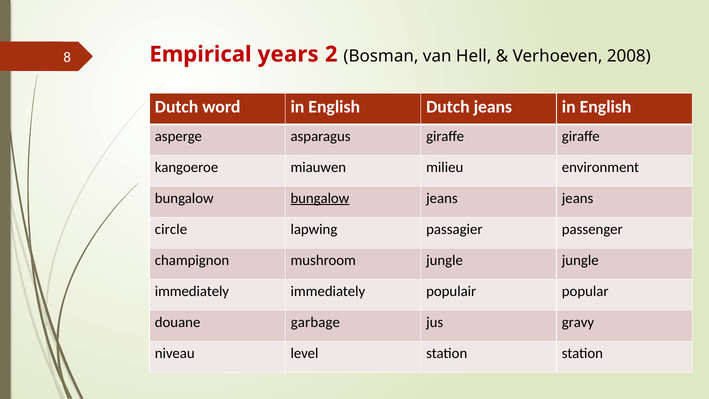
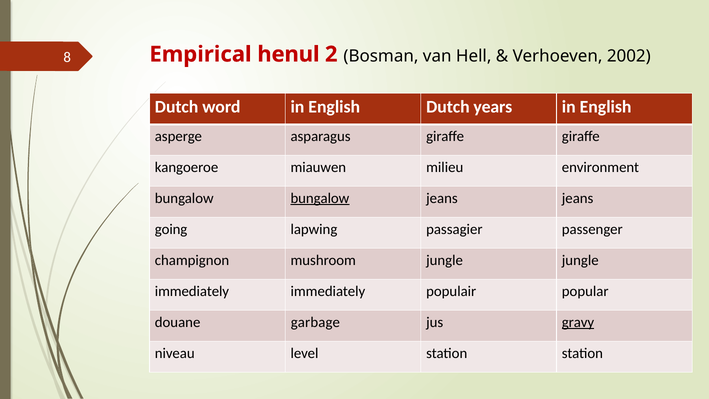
years: years -> henul
2008: 2008 -> 2002
Dutch jeans: jeans -> years
circle: circle -> going
gravy underline: none -> present
